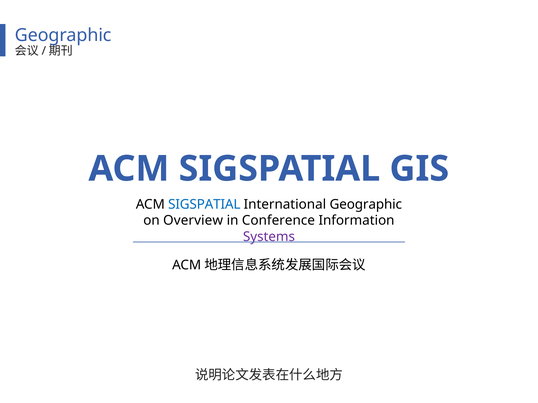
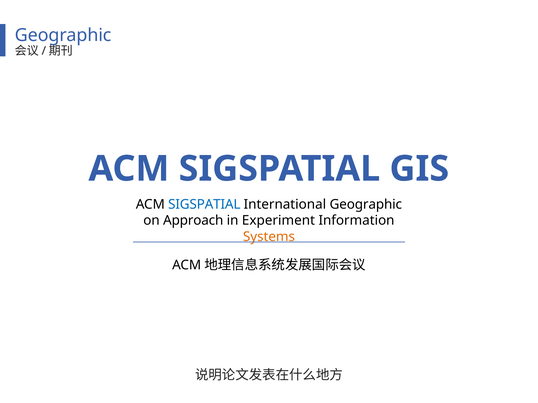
Overview: Overview -> Approach
Conference: Conference -> Experiment
Systems colour: purple -> orange
